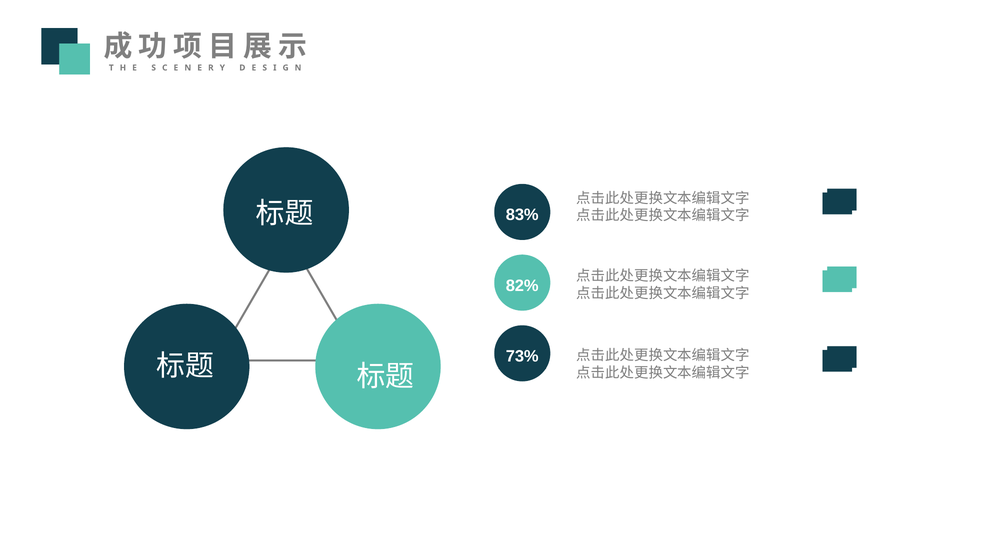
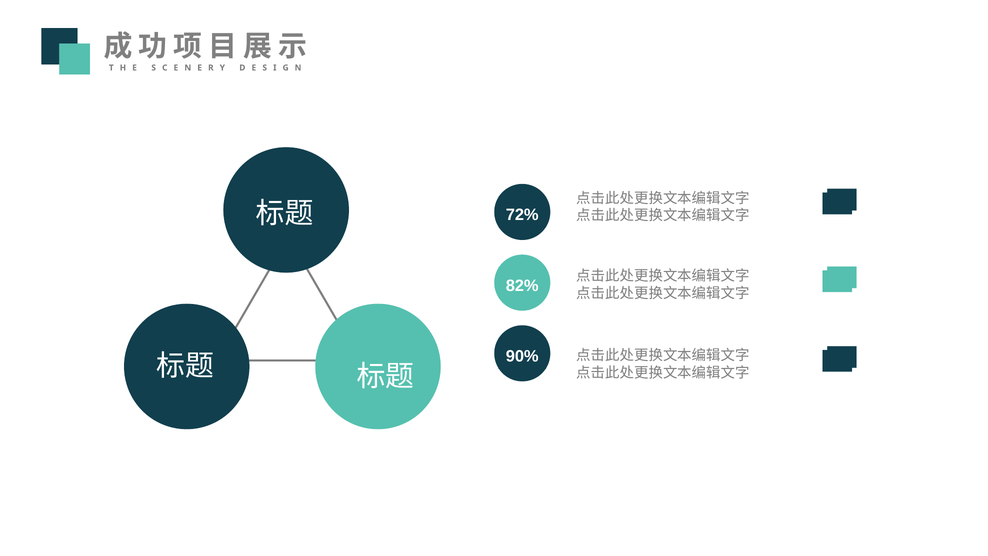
83%: 83% -> 72%
73%: 73% -> 90%
